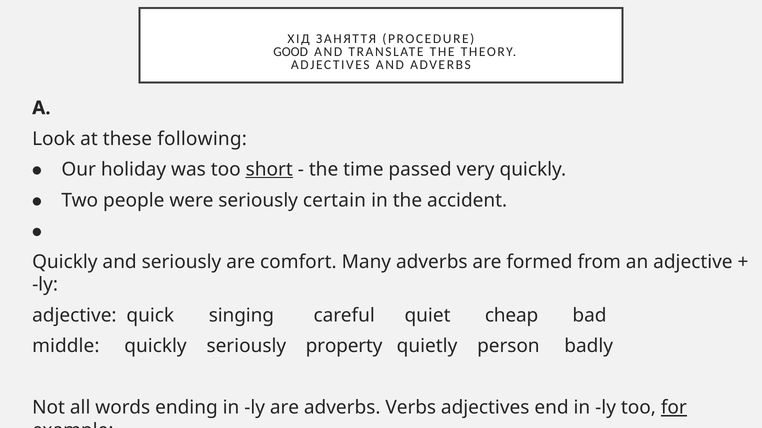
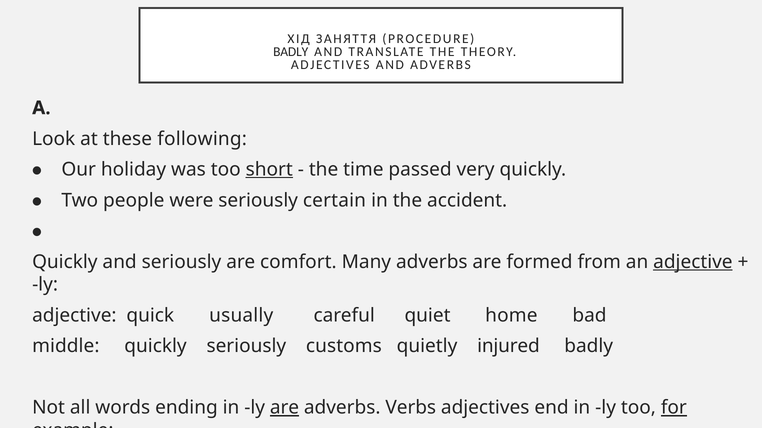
GOOD at (291, 52): GOOD -> BADLY
adjective at (693, 262) underline: none -> present
singing: singing -> usually
cheap: cheap -> home
property: property -> customs
person: person -> injured
are at (285, 408) underline: none -> present
